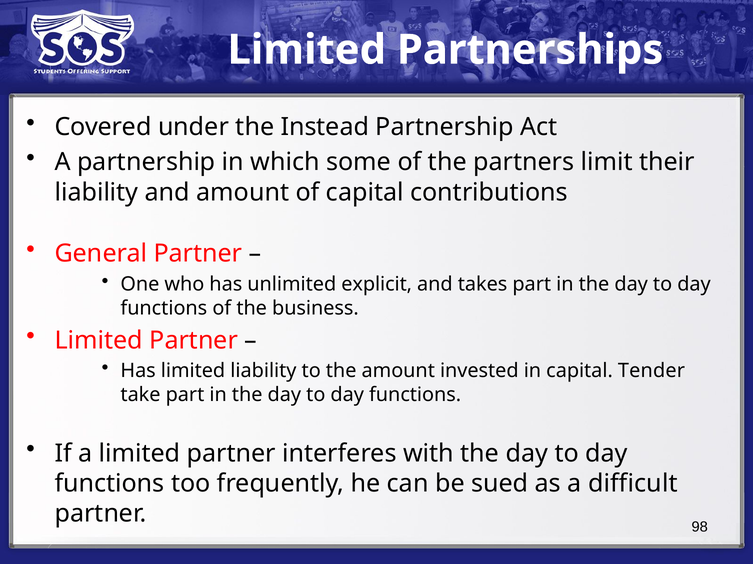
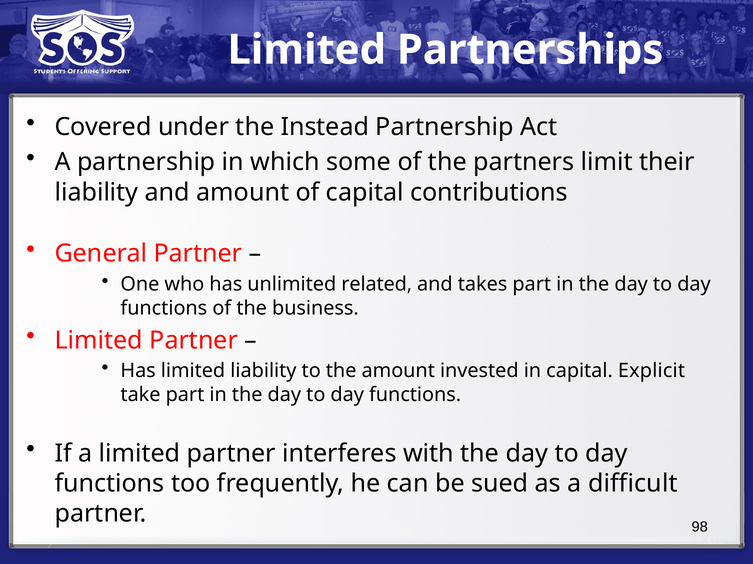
explicit: explicit -> related
Tender: Tender -> Explicit
